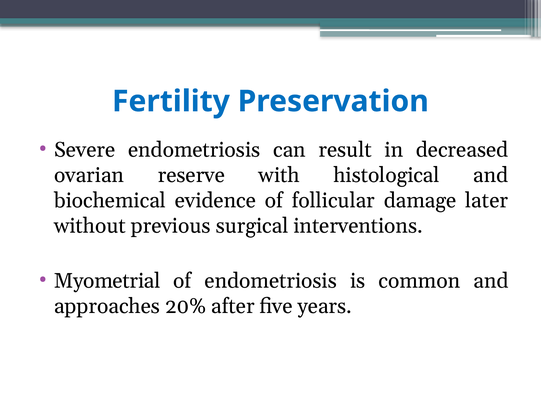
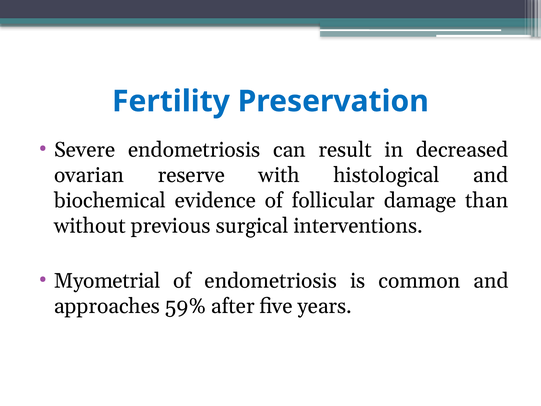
later: later -> than
20%: 20% -> 59%
